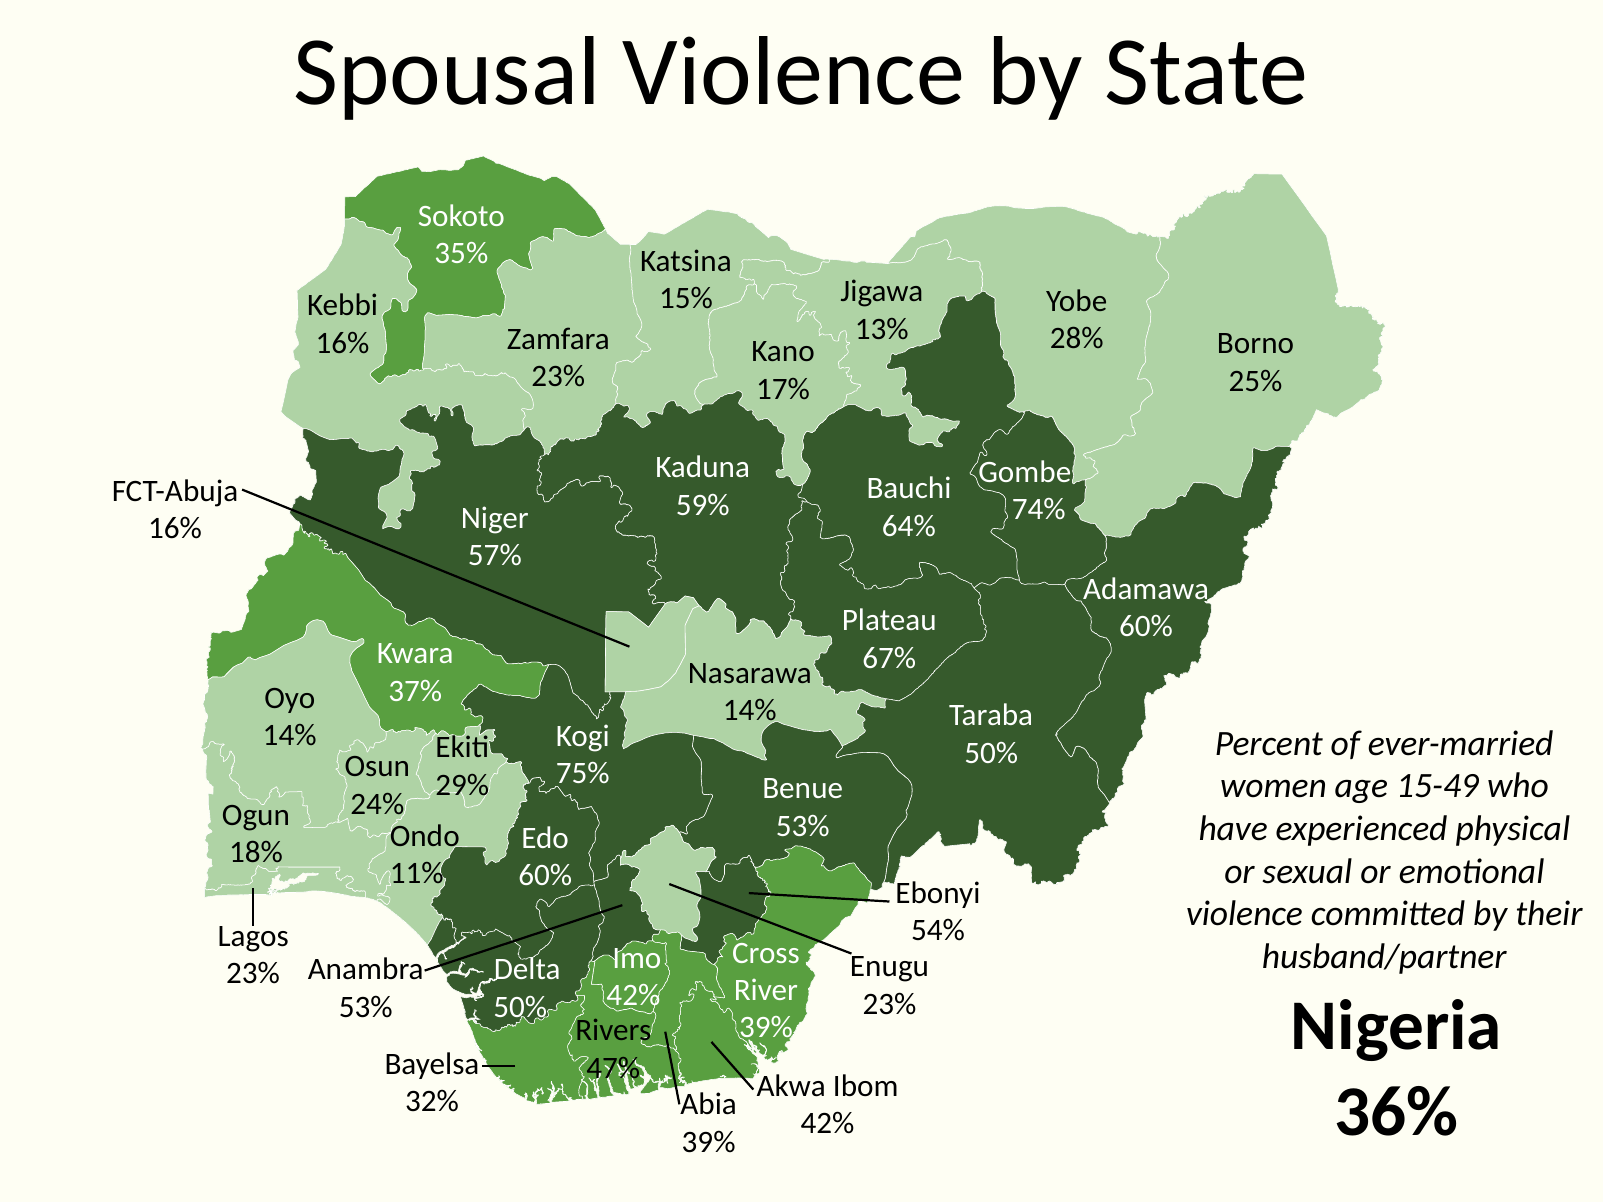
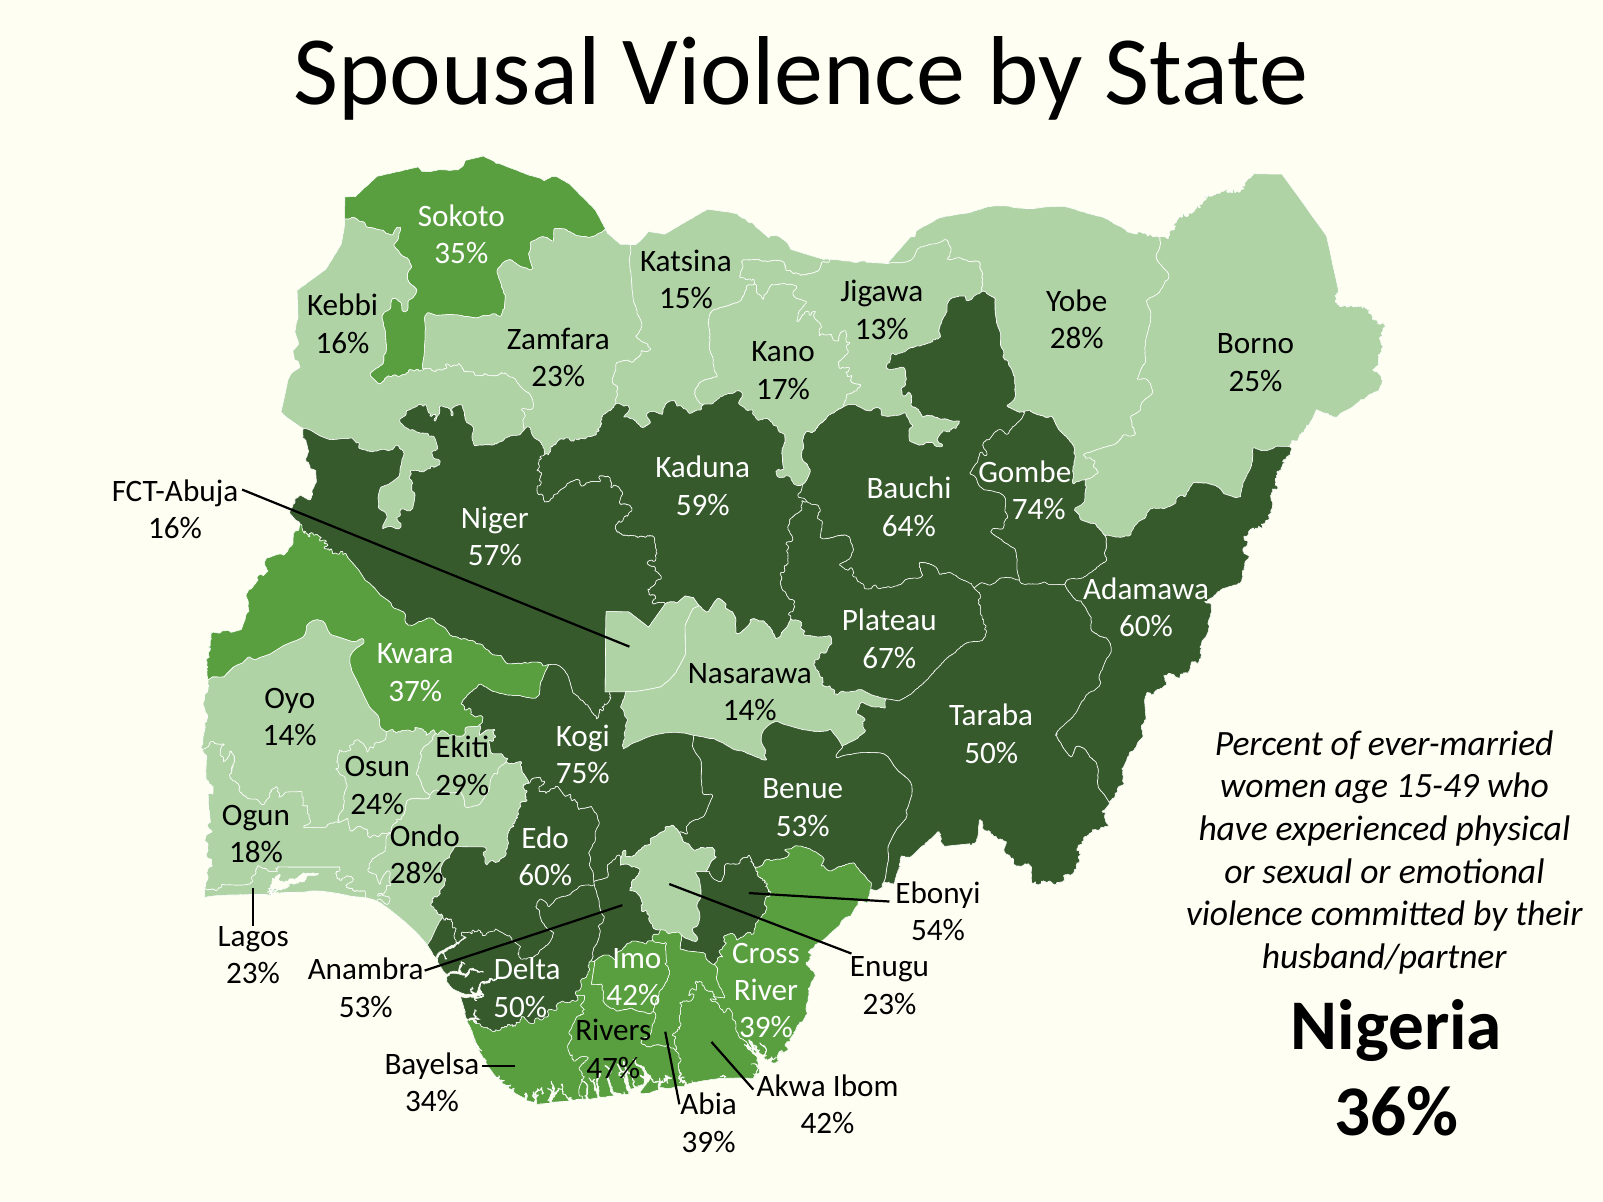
11% at (417, 874): 11% -> 28%
32%: 32% -> 34%
